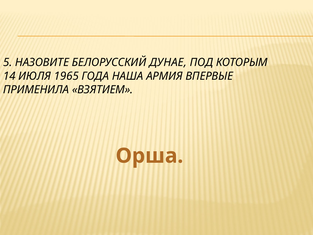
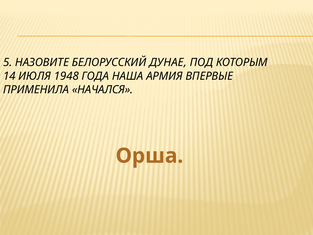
1965: 1965 -> 1948
ВЗЯТИЕМ: ВЗЯТИЕМ -> НАЧАЛСЯ
